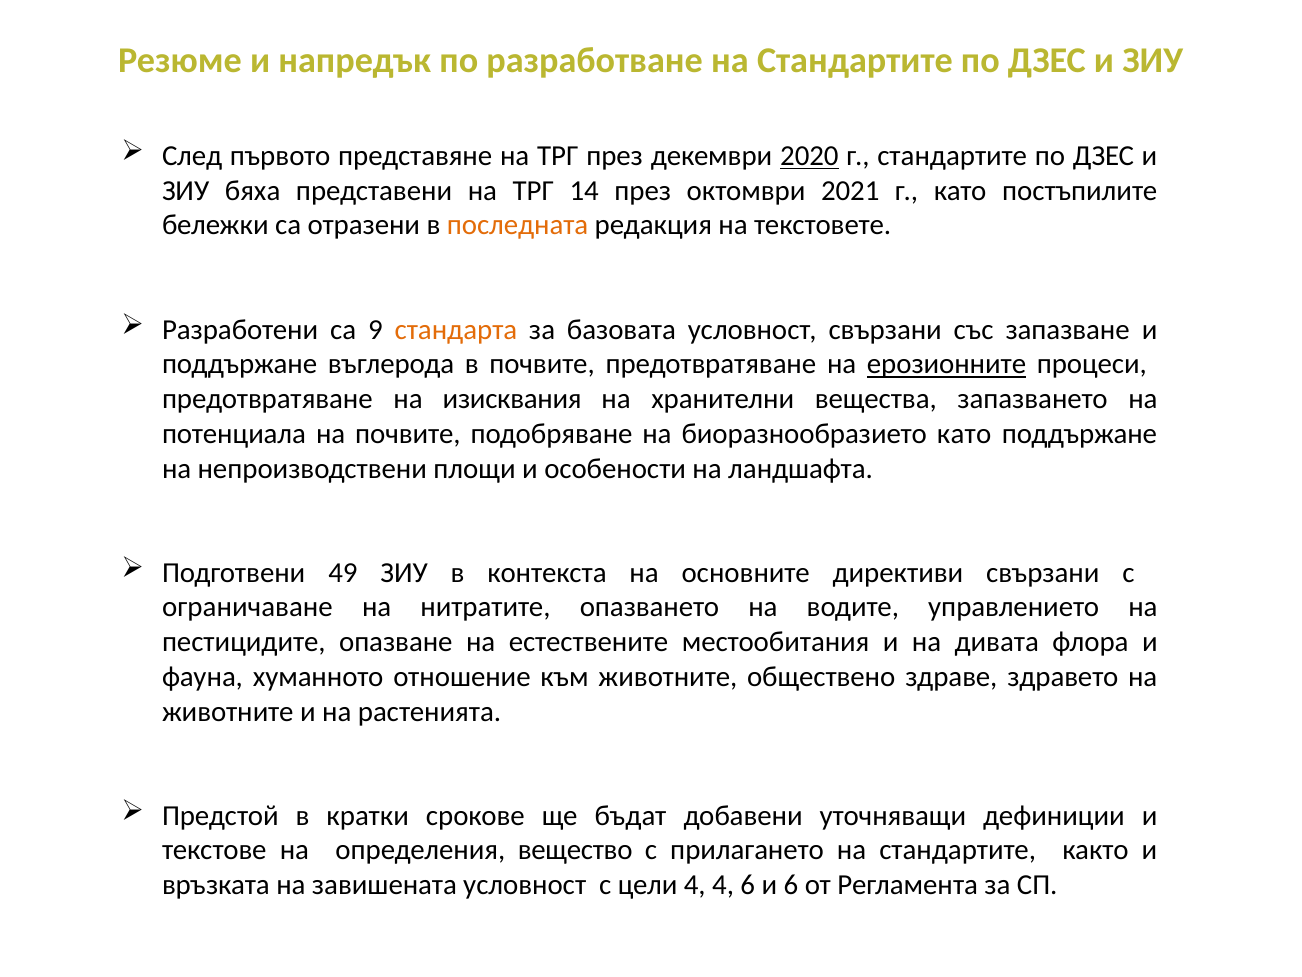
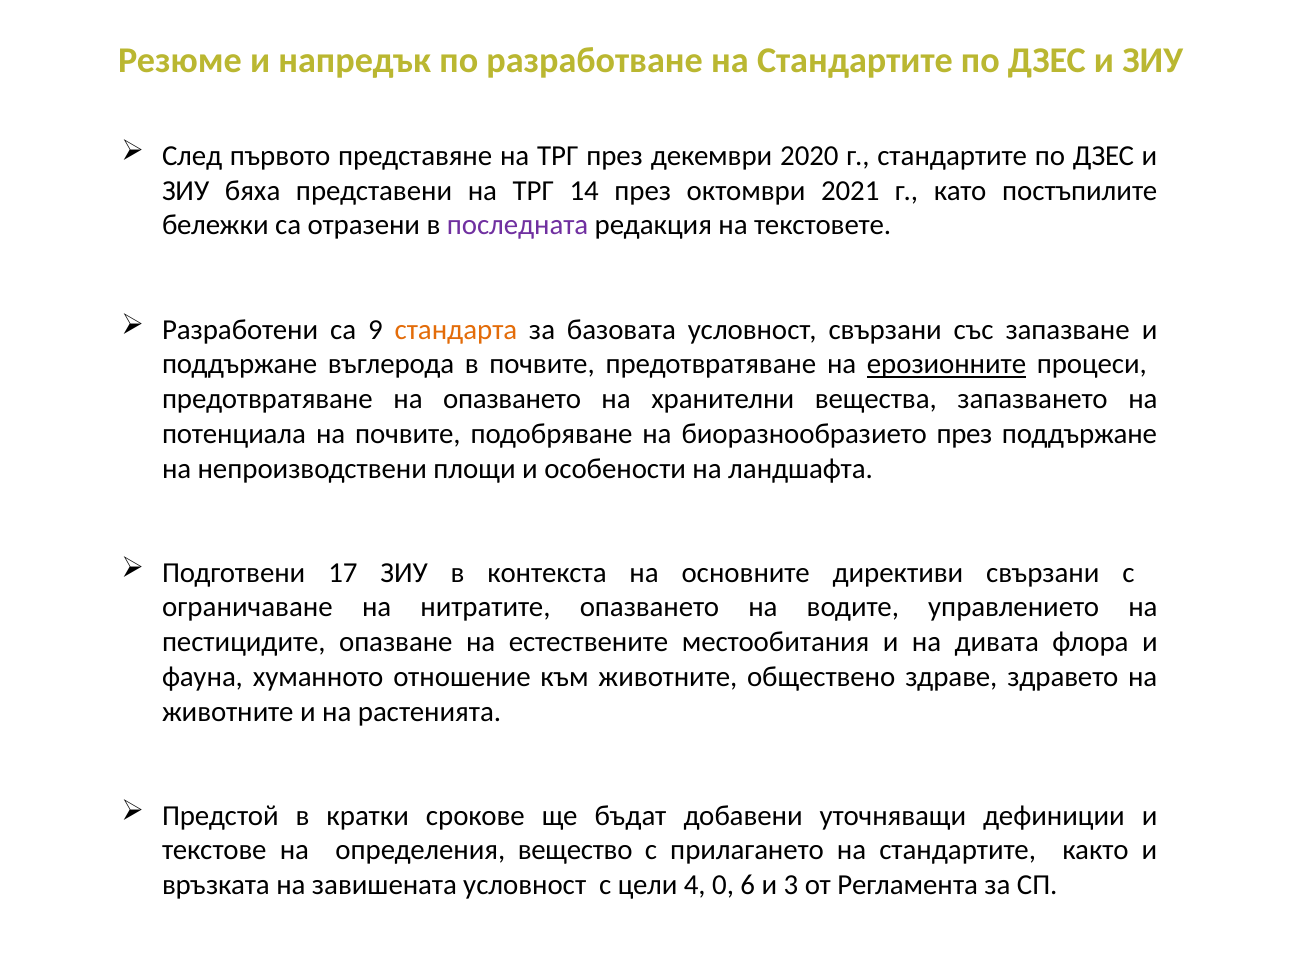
2020 underline: present -> none
последната colour: orange -> purple
на изисквания: изисквания -> опазването
биоразнообразието като: като -> през
49: 49 -> 17
4 4: 4 -> 0
и 6: 6 -> 3
